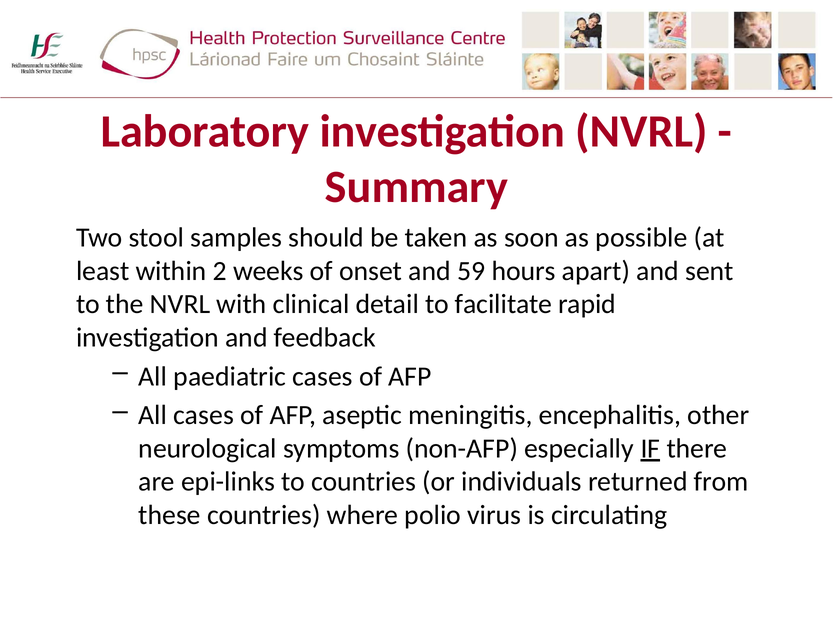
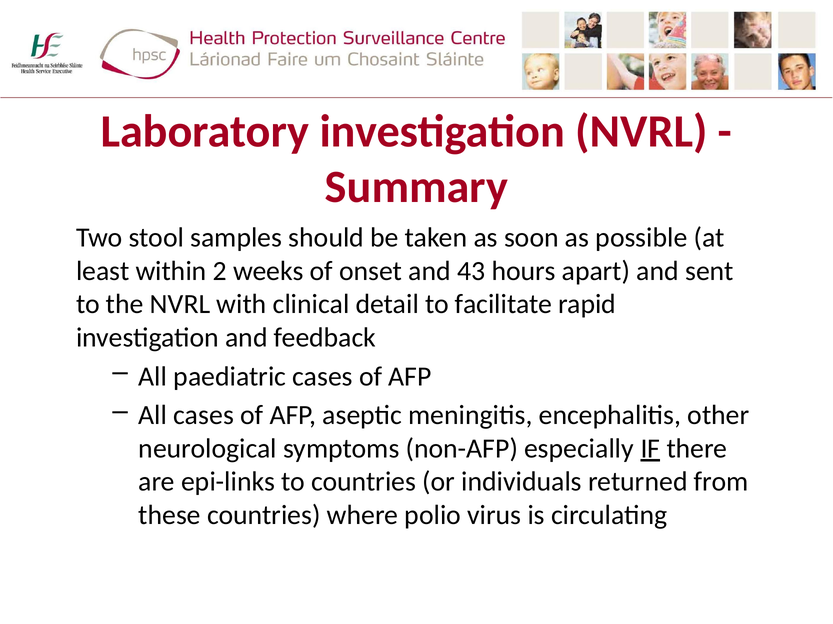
59: 59 -> 43
